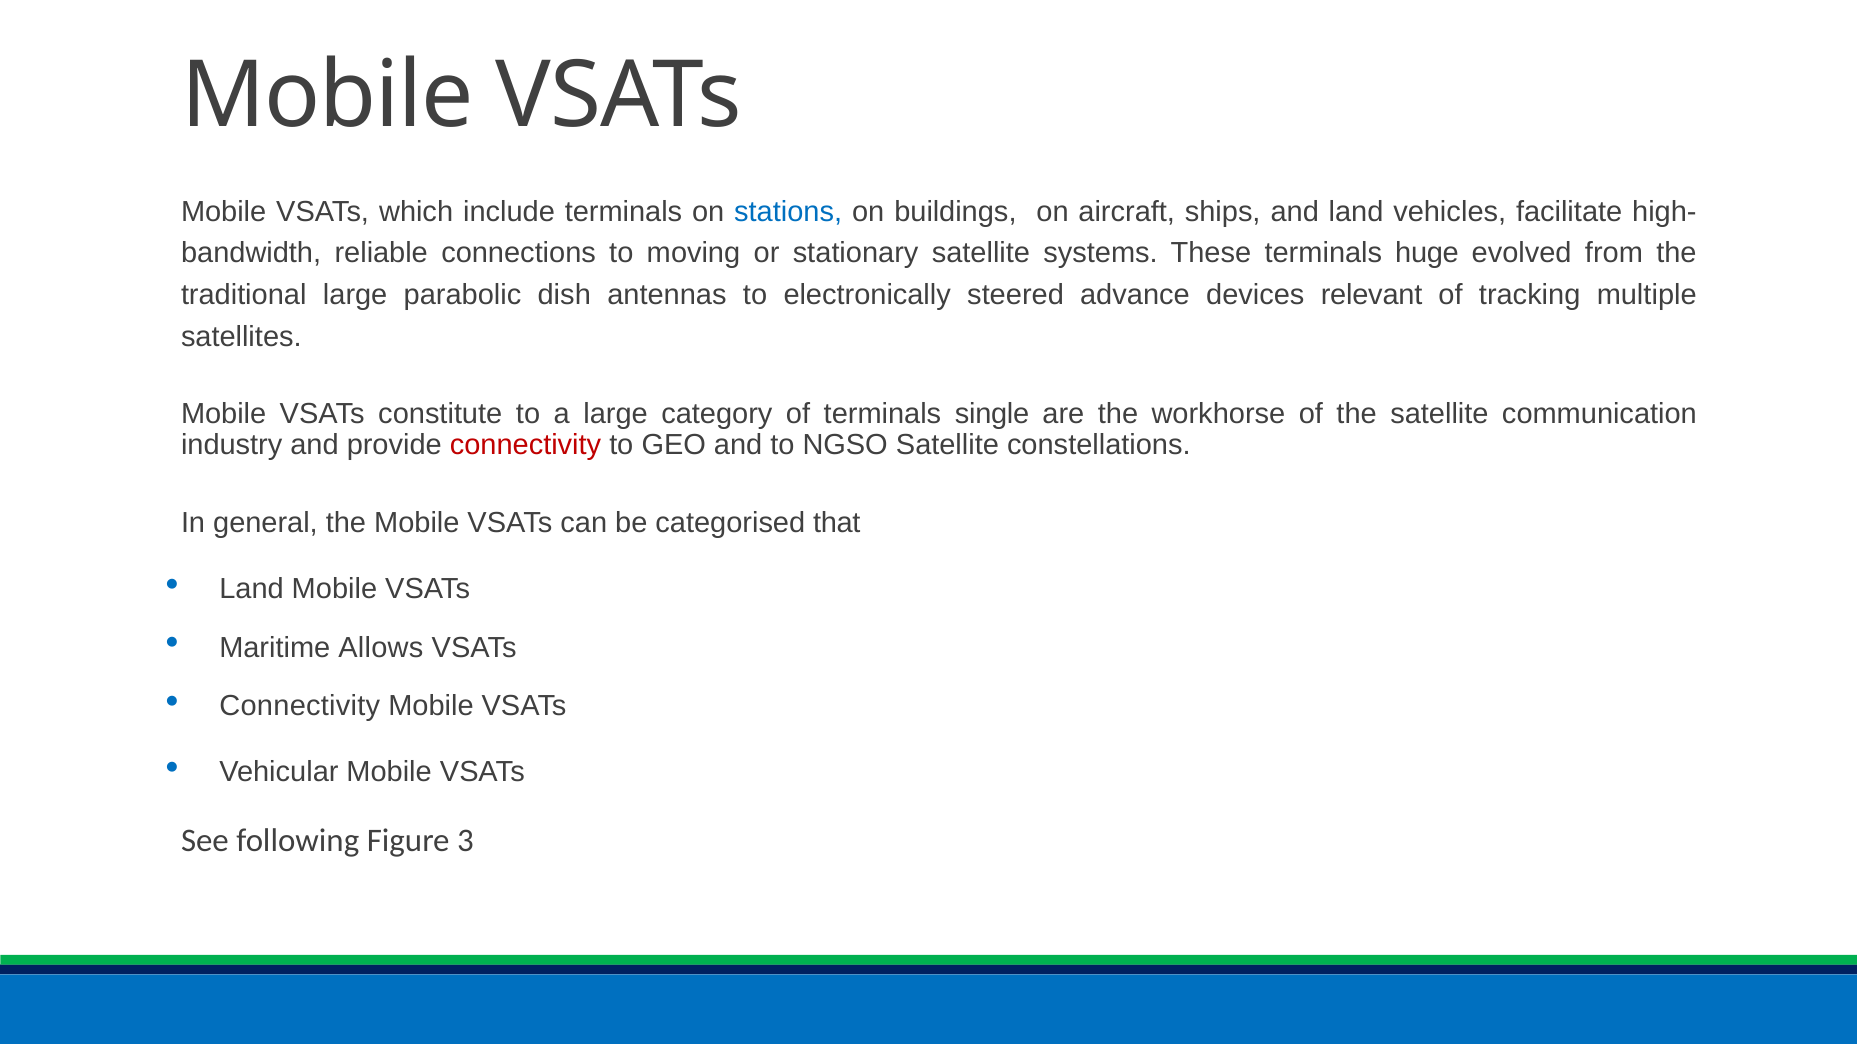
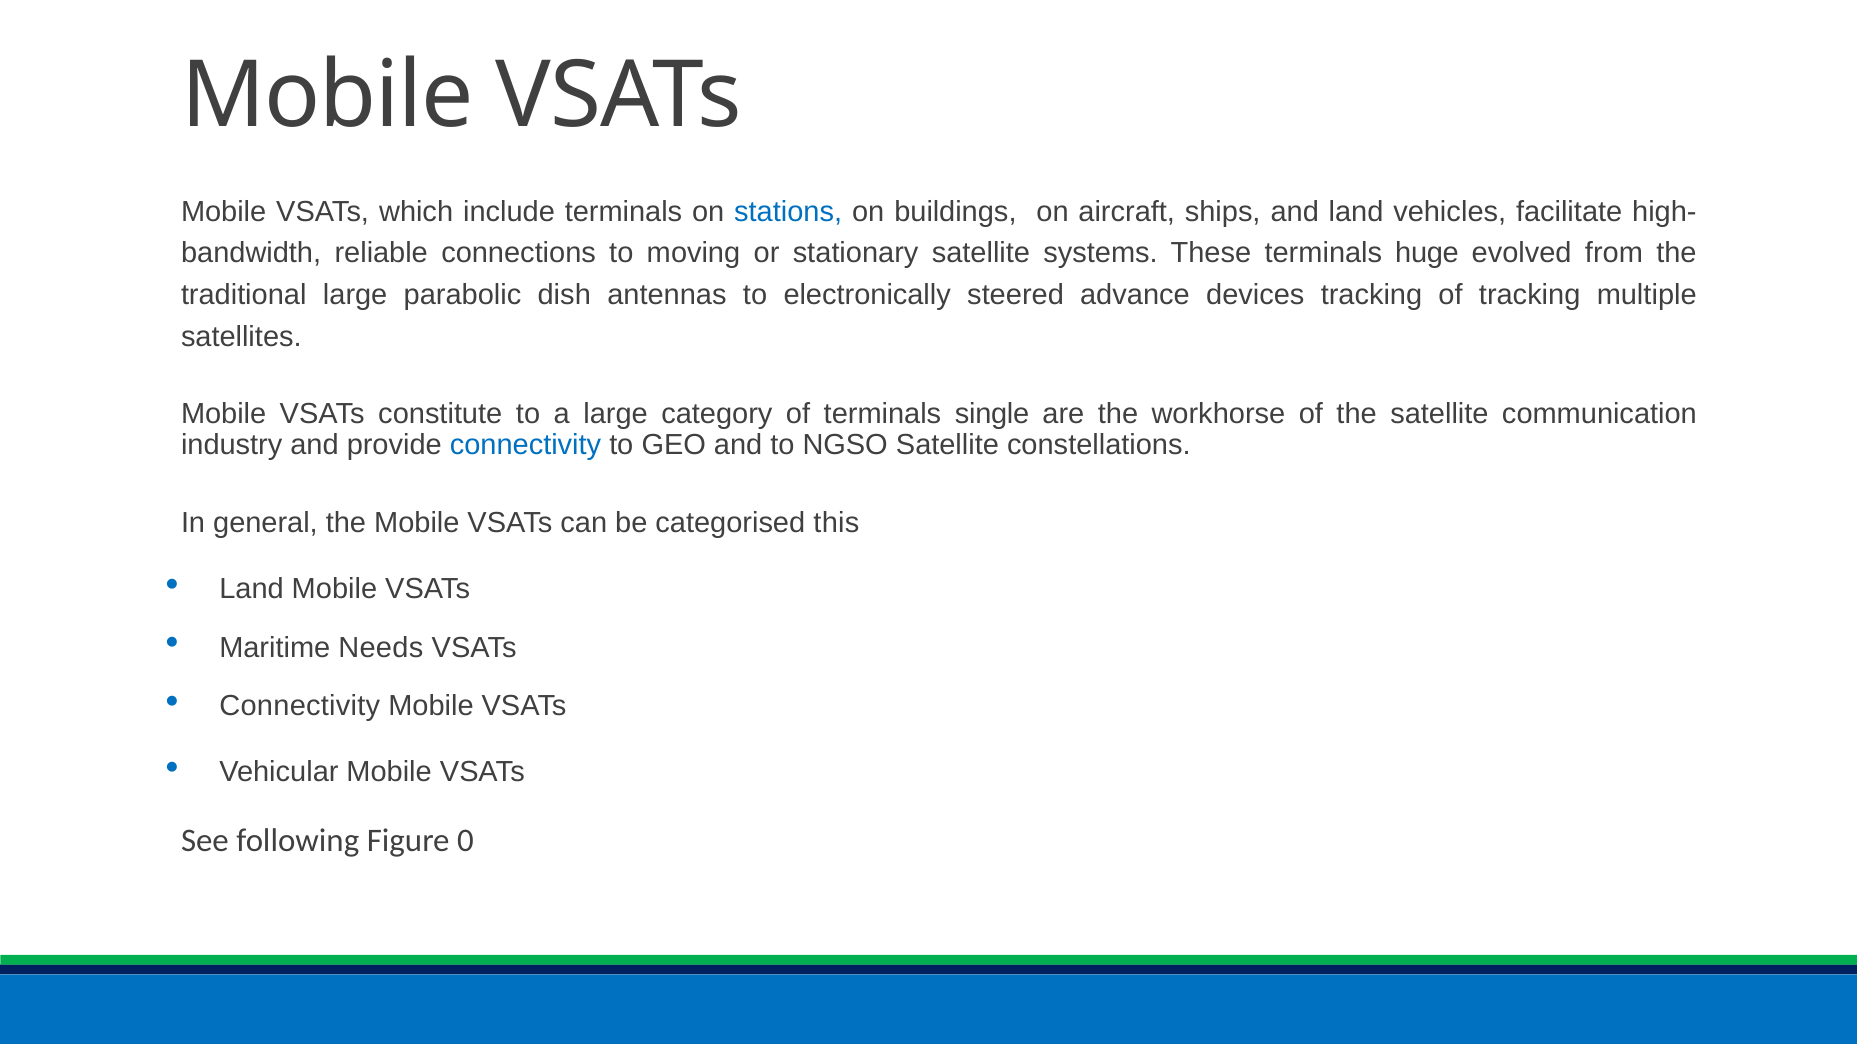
devices relevant: relevant -> tracking
connectivity at (525, 446) colour: red -> blue
that: that -> this
Allows: Allows -> Needs
3: 3 -> 0
